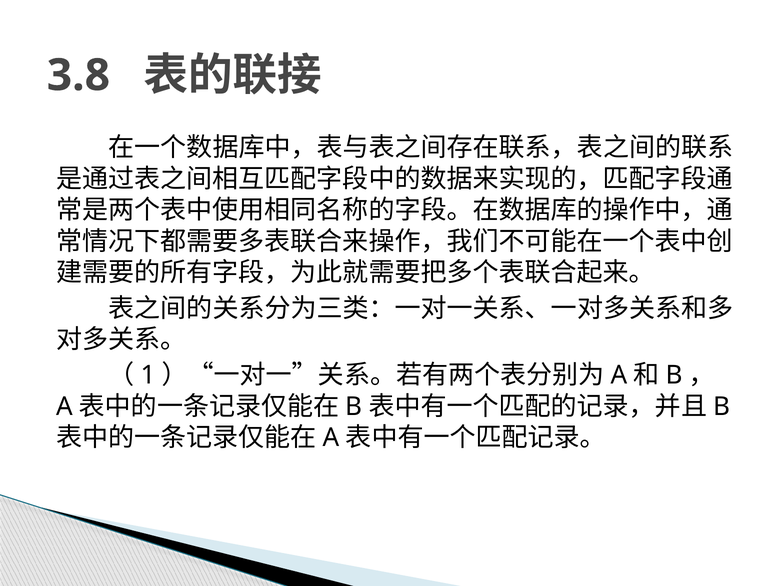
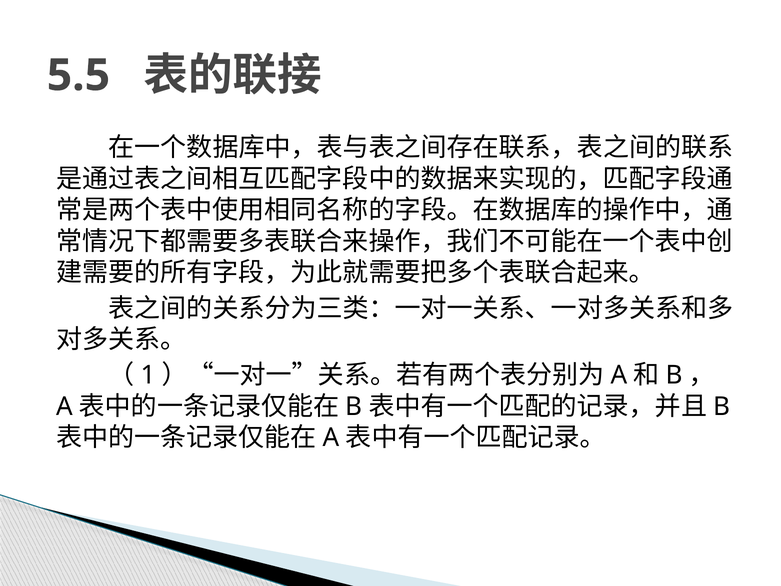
3.8: 3.8 -> 5.5
